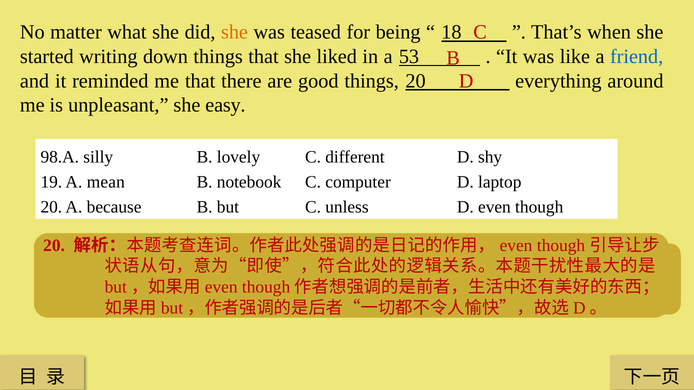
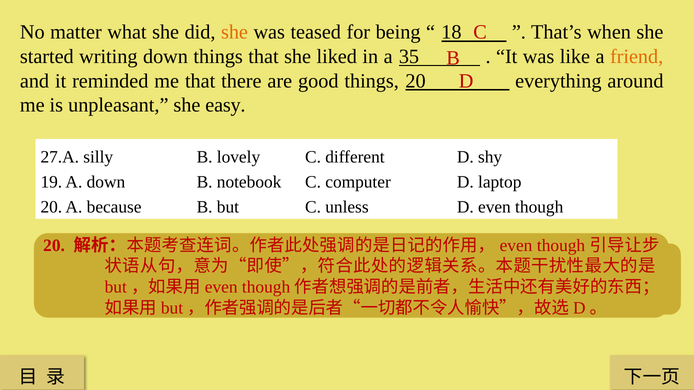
53: 53 -> 35
friend colour: blue -> orange
98.A: 98.A -> 27.A
A mean: mean -> down
